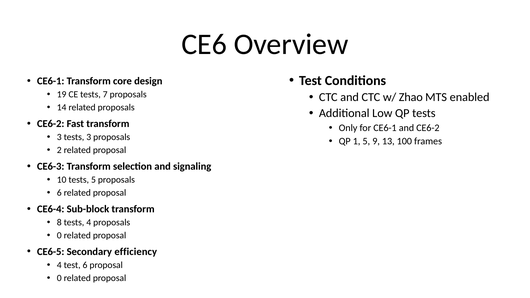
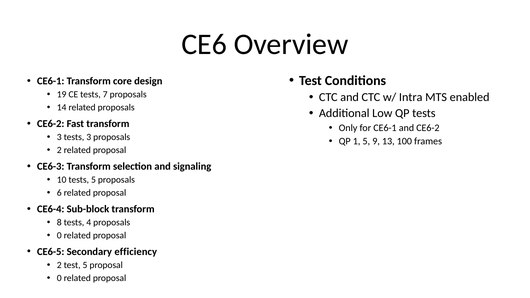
Zhao: Zhao -> Intra
4 at (59, 265): 4 -> 2
test 6: 6 -> 5
